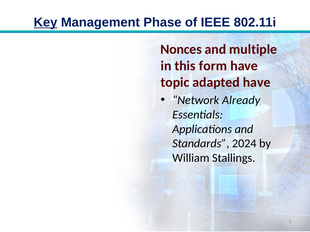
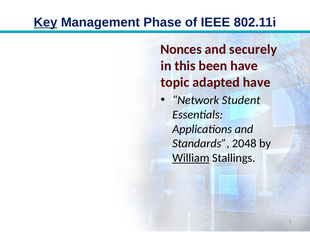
multiple: multiple -> securely
form: form -> been
Already: Already -> Student
2024: 2024 -> 2048
William underline: none -> present
